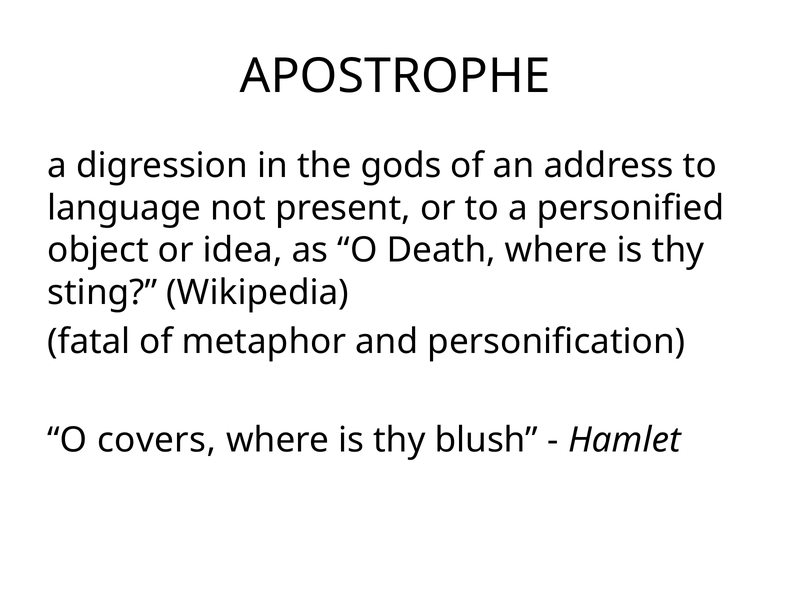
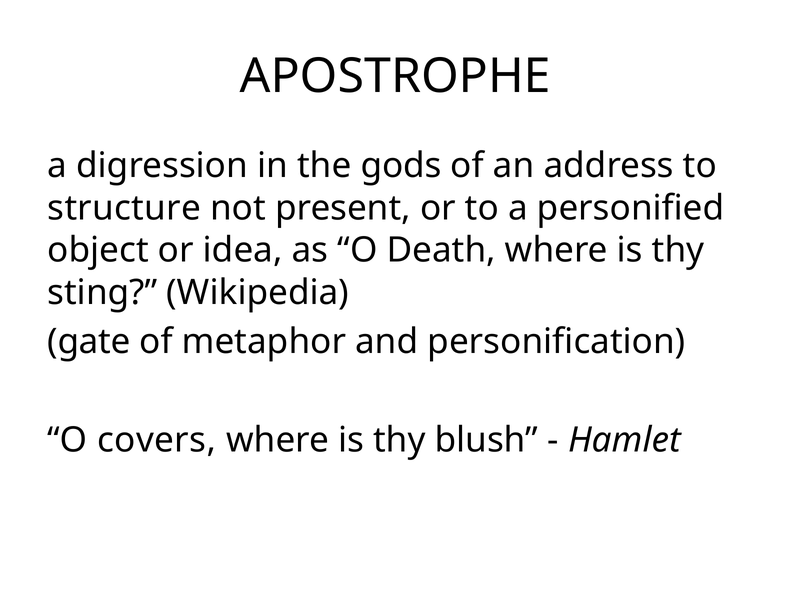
language: language -> structure
fatal: fatal -> gate
